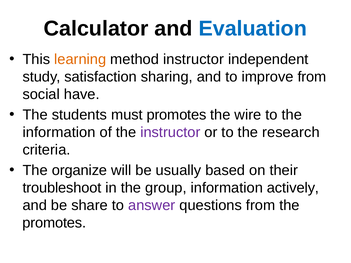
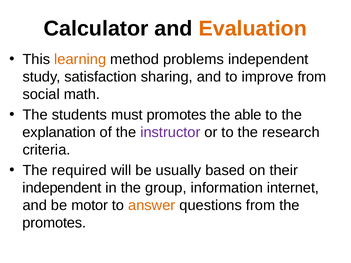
Evaluation colour: blue -> orange
method instructor: instructor -> problems
have: have -> math
wire: wire -> able
information at (59, 132): information -> explanation
organize: organize -> required
troubleshoot at (62, 188): troubleshoot -> independent
actively: actively -> internet
share: share -> motor
answer colour: purple -> orange
